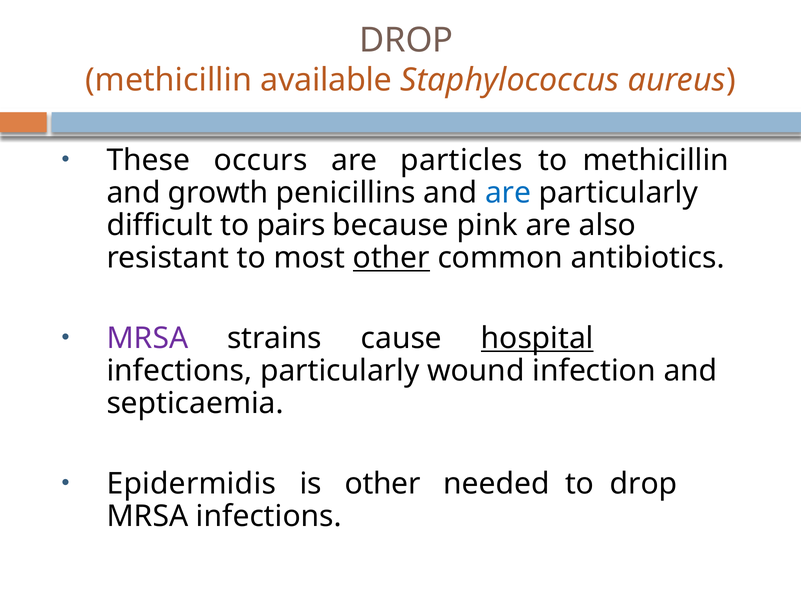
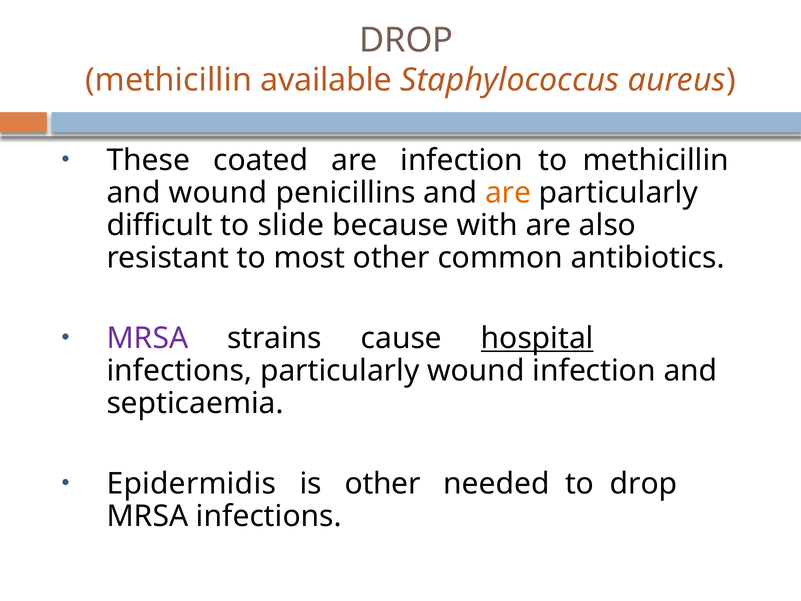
occurs: occurs -> coated
are particles: particles -> infection
and growth: growth -> wound
are at (508, 193) colour: blue -> orange
pairs: pairs -> slide
pink: pink -> with
other at (391, 258) underline: present -> none
